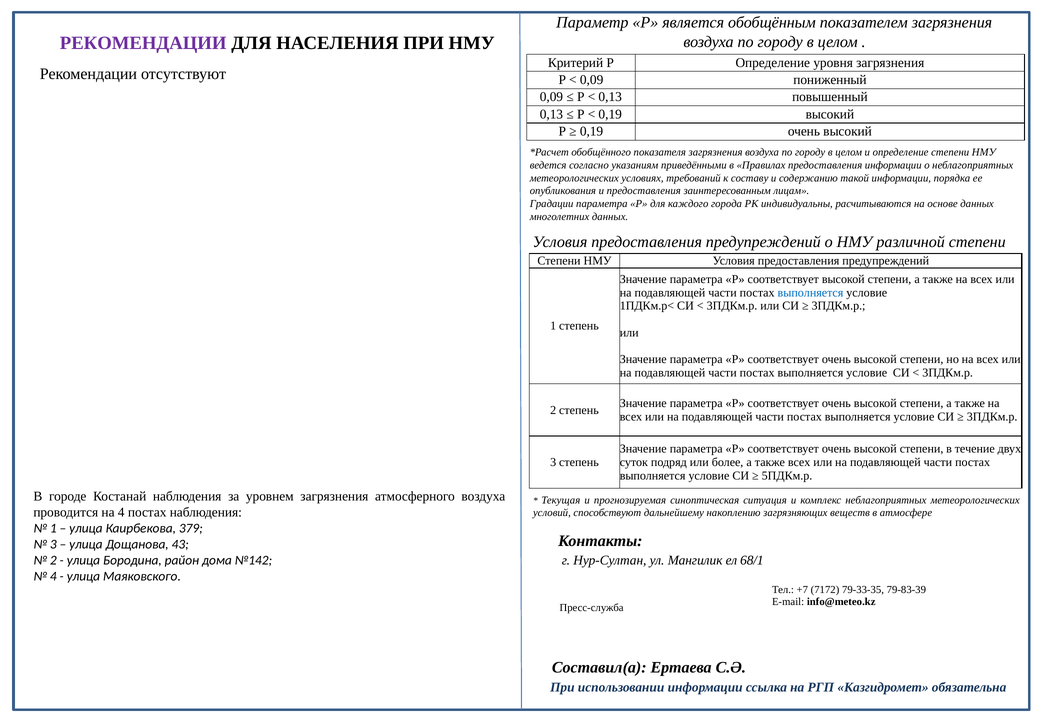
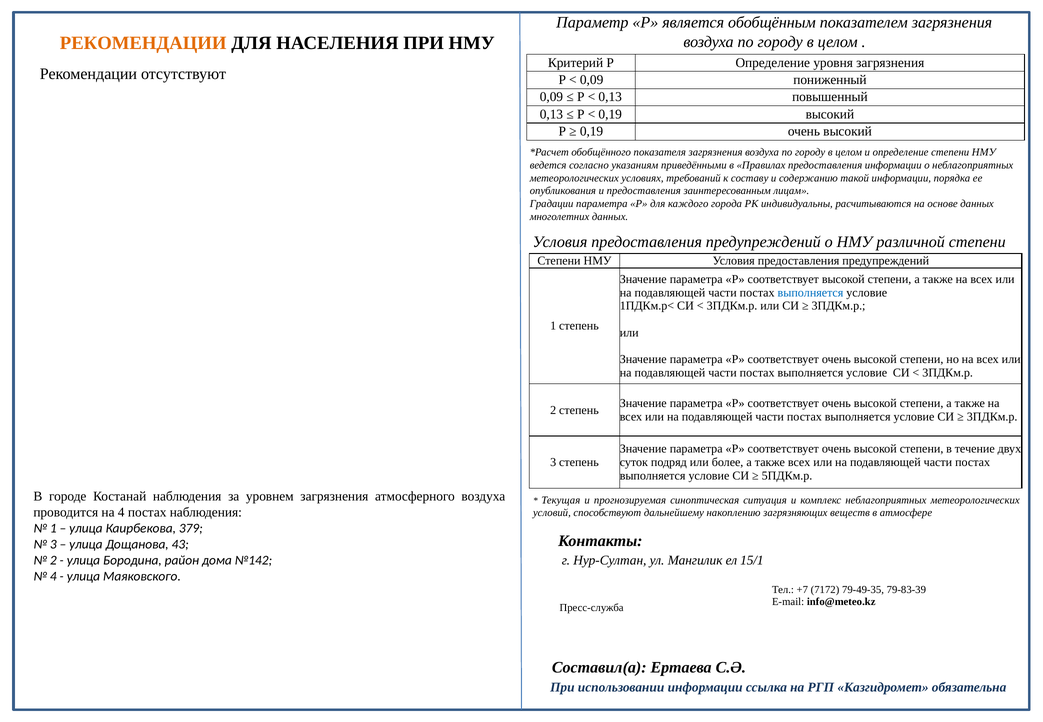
РЕКОМЕНДАЦИИ at (143, 43) colour: purple -> orange
68/1: 68/1 -> 15/1
79-33-35: 79-33-35 -> 79-49-35
